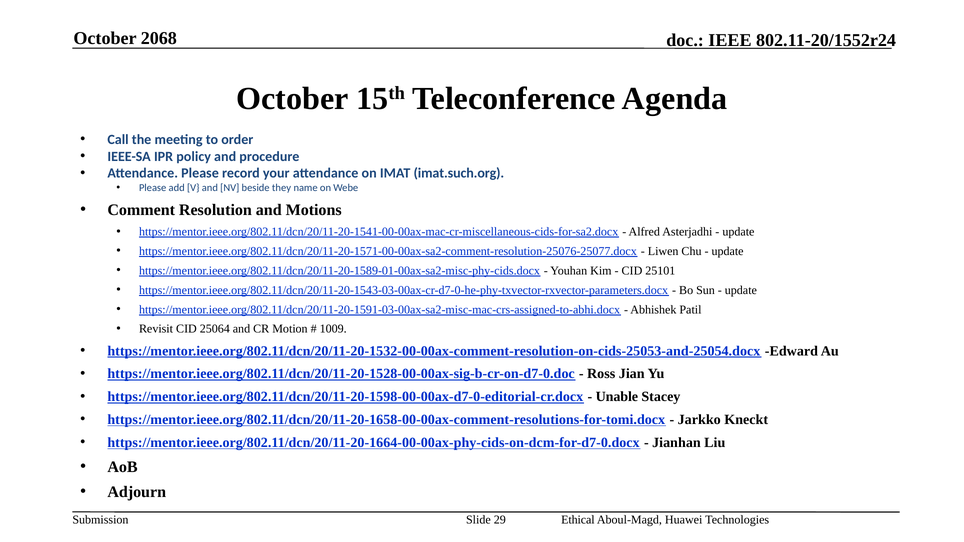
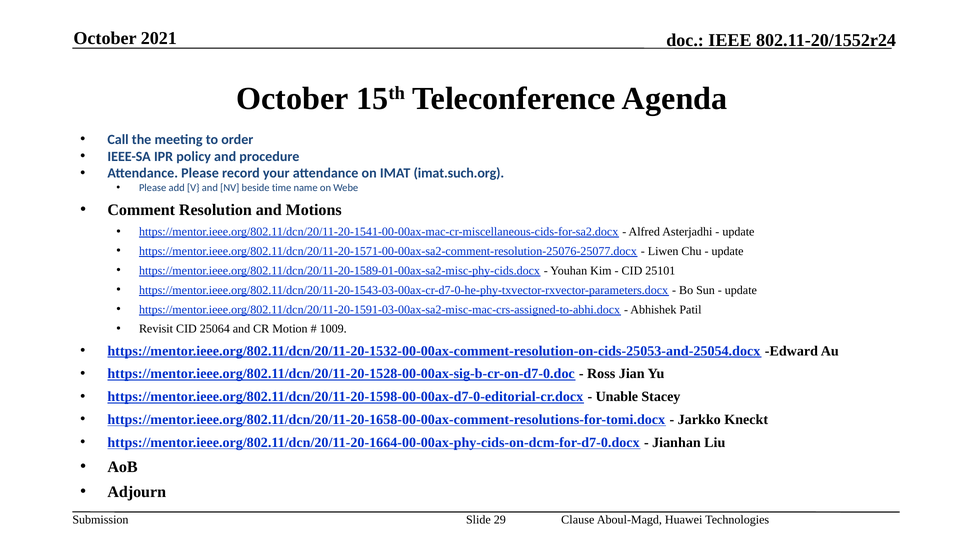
2068: 2068 -> 2021
they: they -> time
Ethical: Ethical -> Clause
